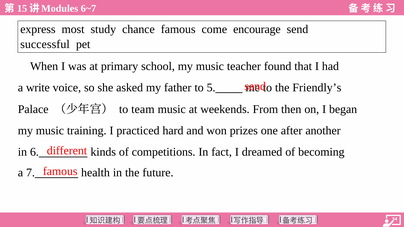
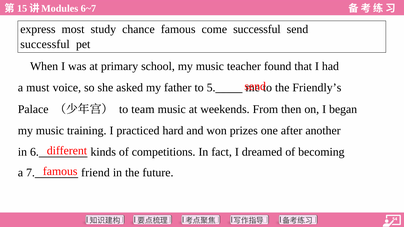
come encourage: encourage -> successful
write: write -> must
health: health -> friend
